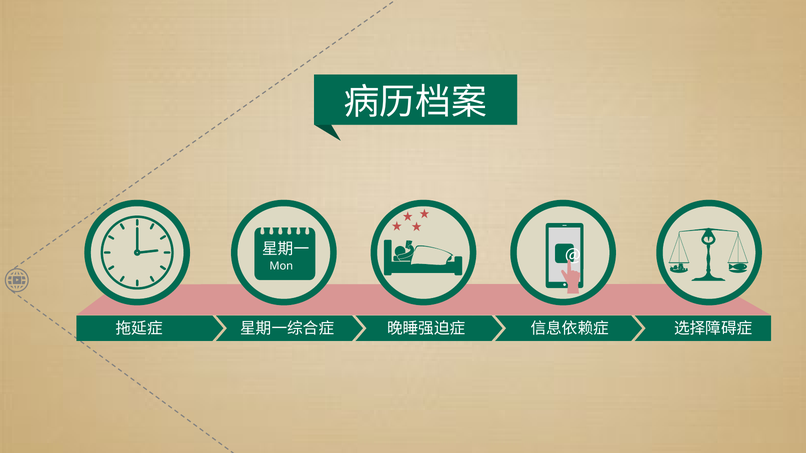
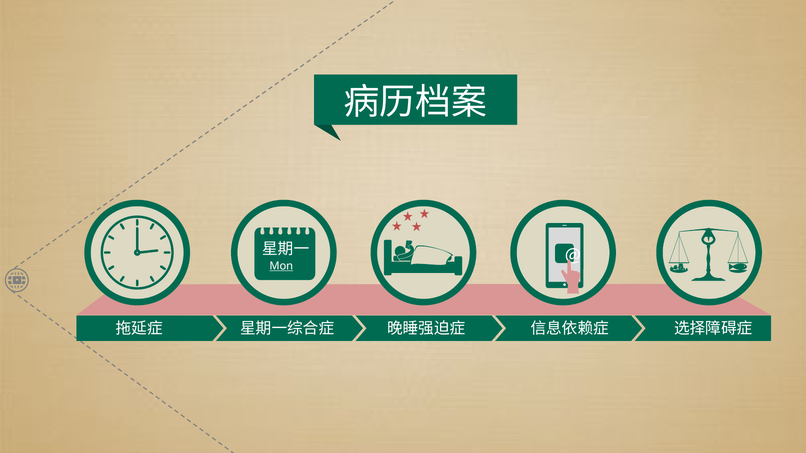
Mon underline: none -> present
